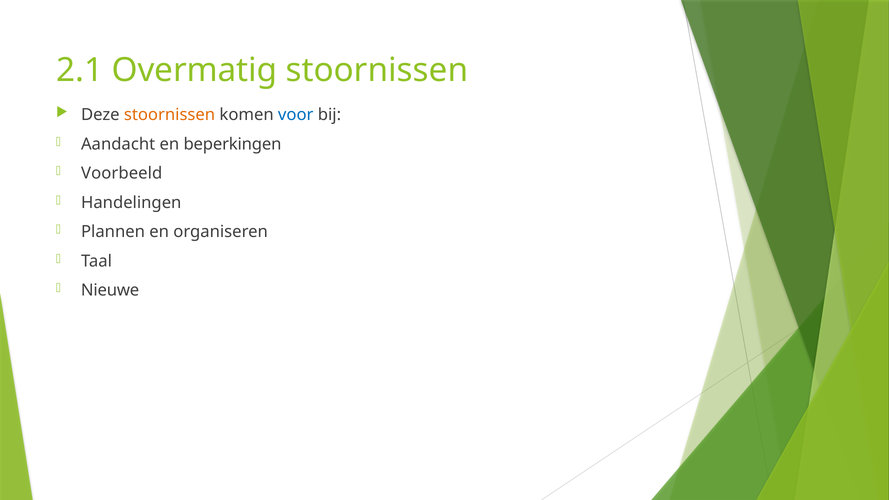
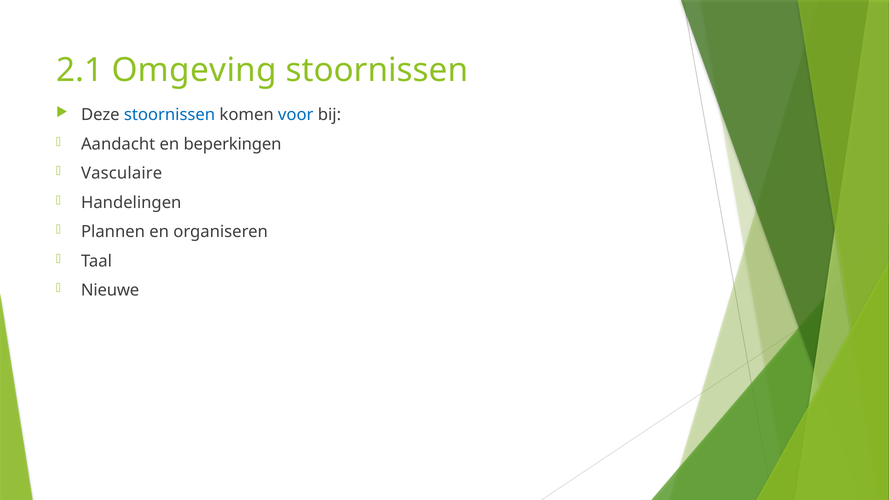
Overmatig: Overmatig -> Omgeving
stoornissen at (170, 115) colour: orange -> blue
Voorbeeld: Voorbeeld -> Vasculaire
